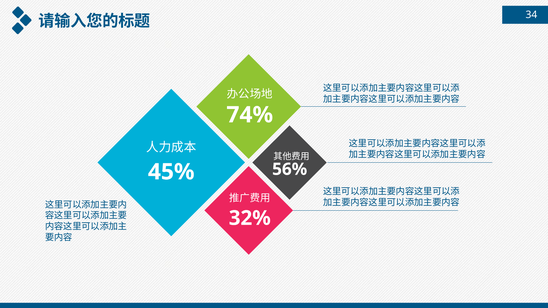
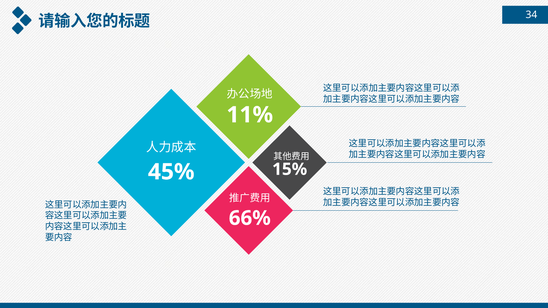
74%: 74% -> 11%
56%: 56% -> 15%
32%: 32% -> 66%
